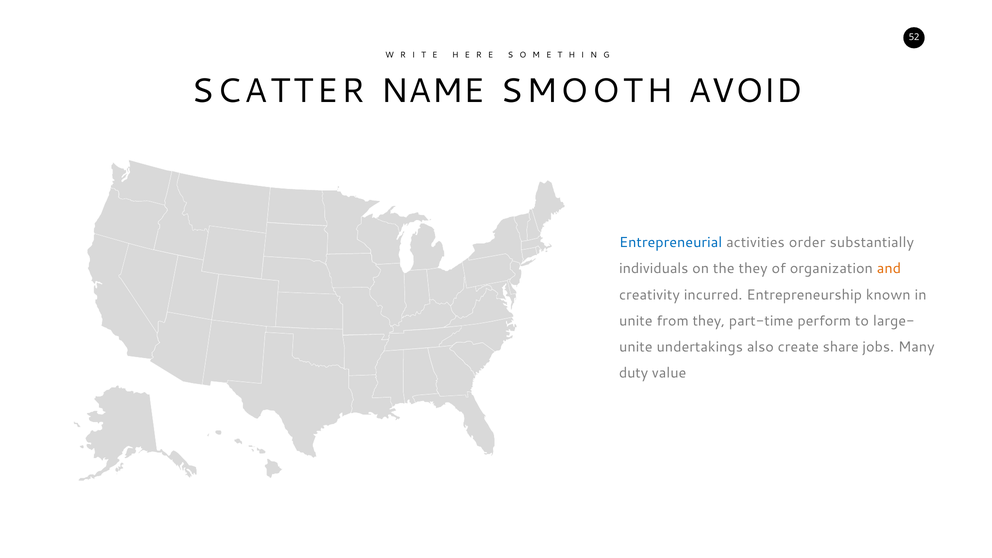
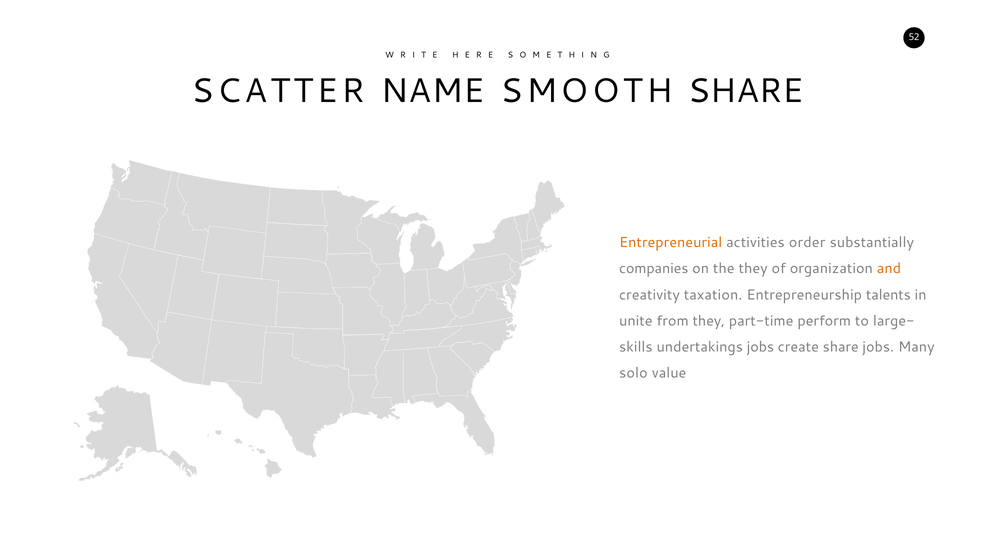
SMOOTH AVOID: AVOID -> SHARE
Entrepreneurial colour: blue -> orange
individuals: individuals -> companies
incurred: incurred -> taxation
known: known -> talents
unite at (636, 347): unite -> skills
undertakings also: also -> jobs
duty: duty -> solo
